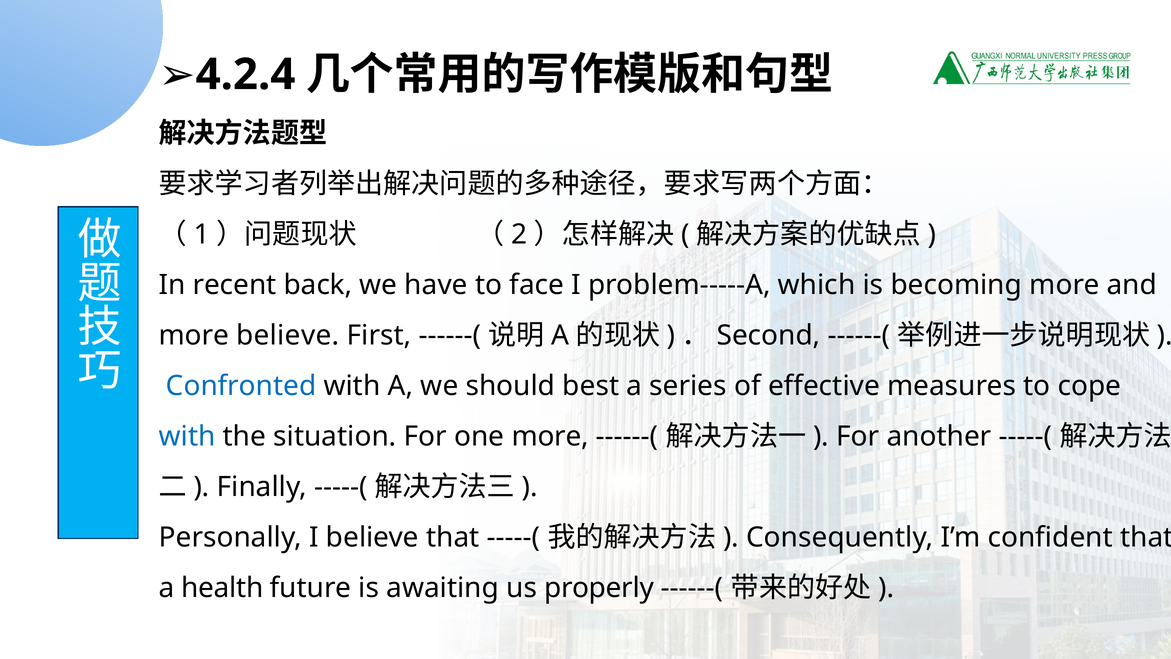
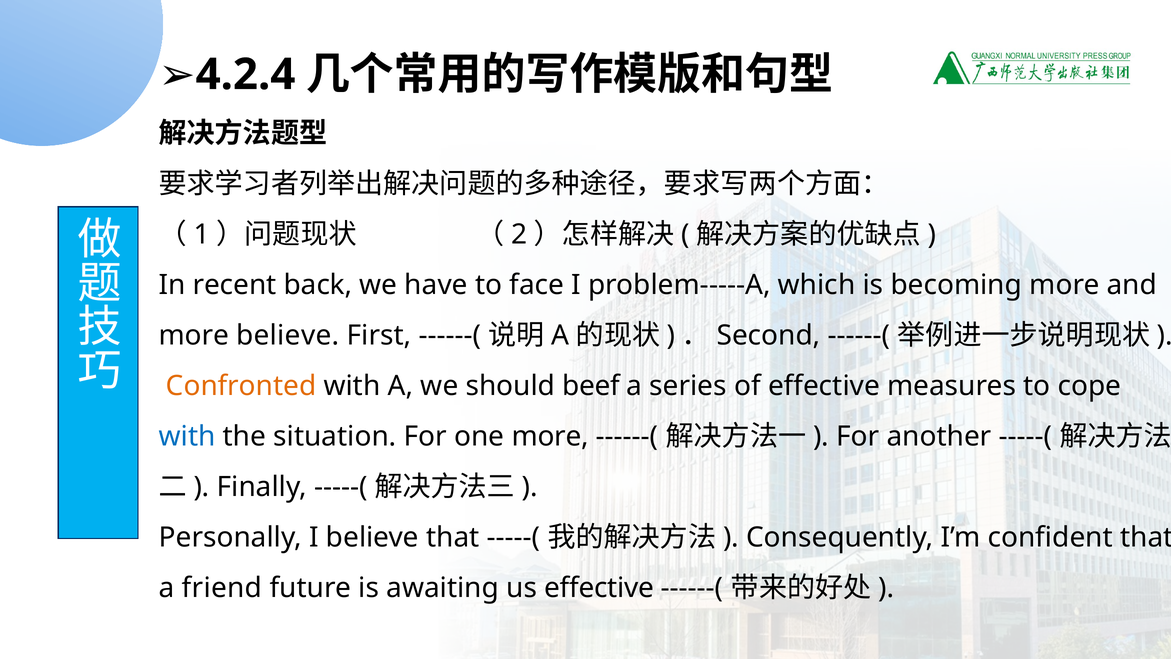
Confronted colour: blue -> orange
best: best -> beef
health: health -> friend
us properly: properly -> effective
